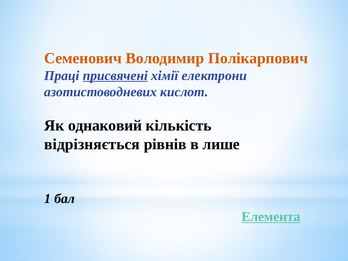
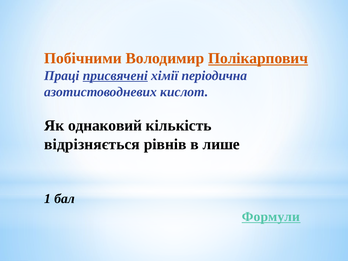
Семенович: Семенович -> Побічними
Полікарпович underline: none -> present
електрони: електрони -> періодична
Елемента: Елемента -> Формули
